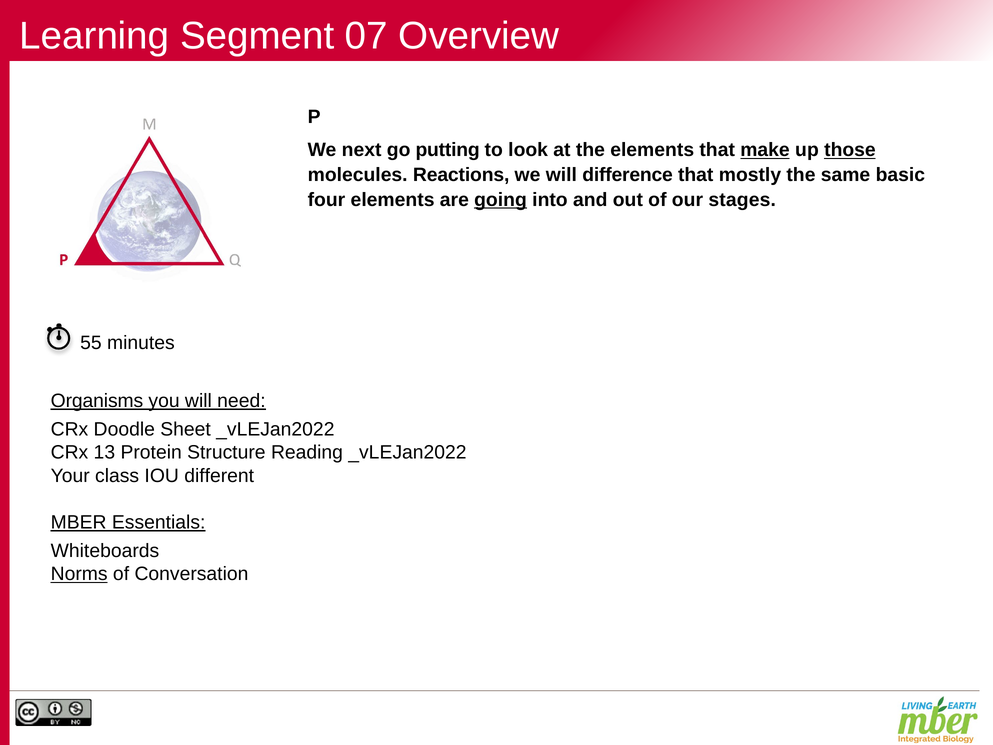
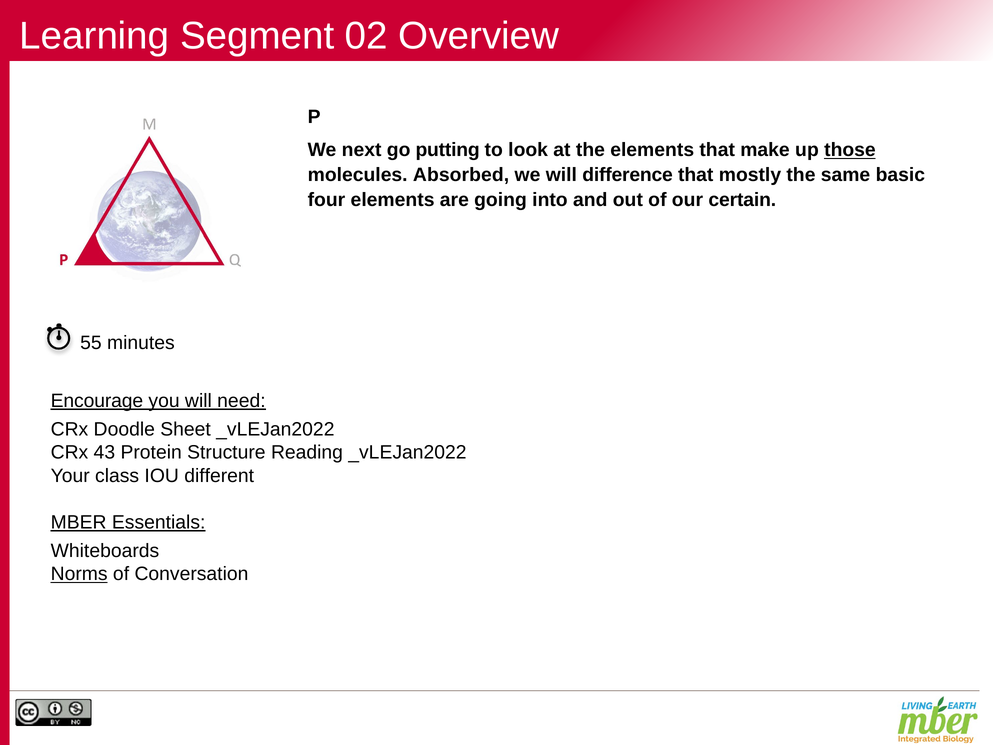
07: 07 -> 02
make underline: present -> none
Reactions: Reactions -> Absorbed
going underline: present -> none
stages: stages -> certain
Organisms: Organisms -> Encourage
13: 13 -> 43
